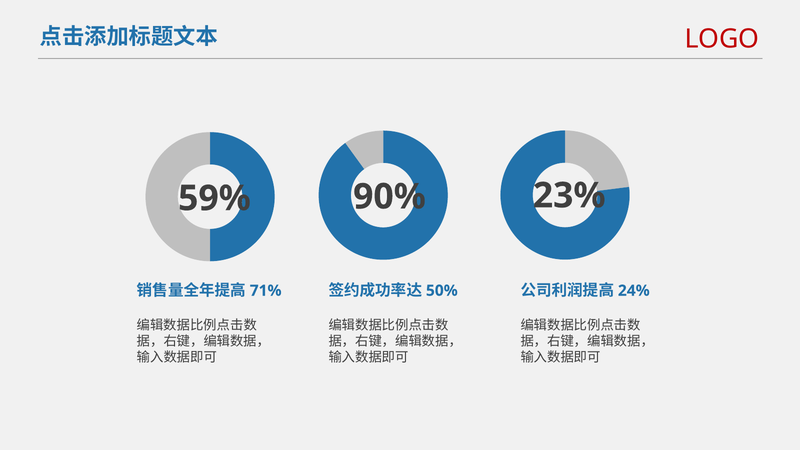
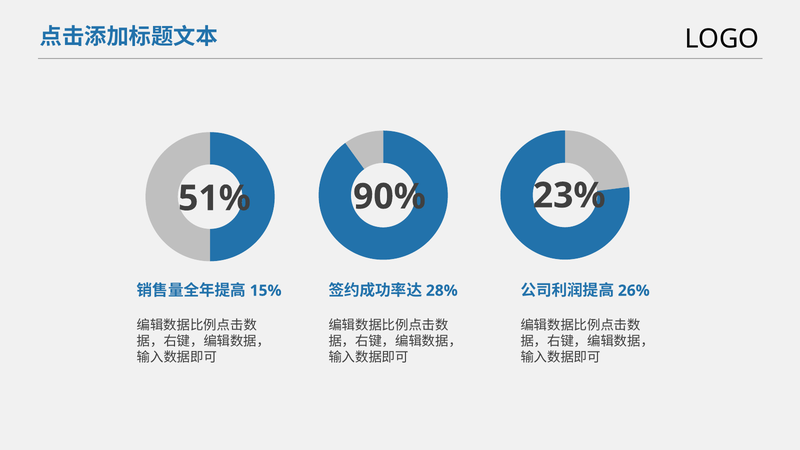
LOGO colour: red -> black
59%: 59% -> 51%
71%: 71% -> 15%
50%: 50% -> 28%
24%: 24% -> 26%
